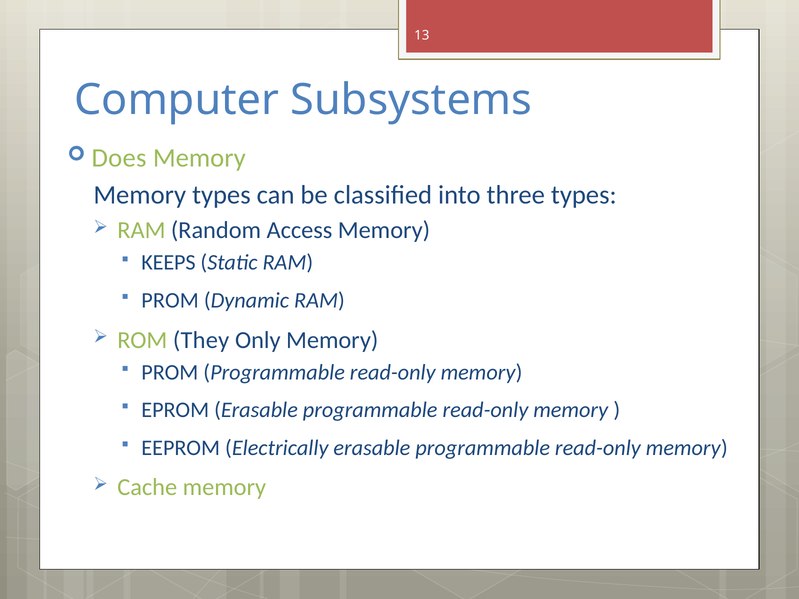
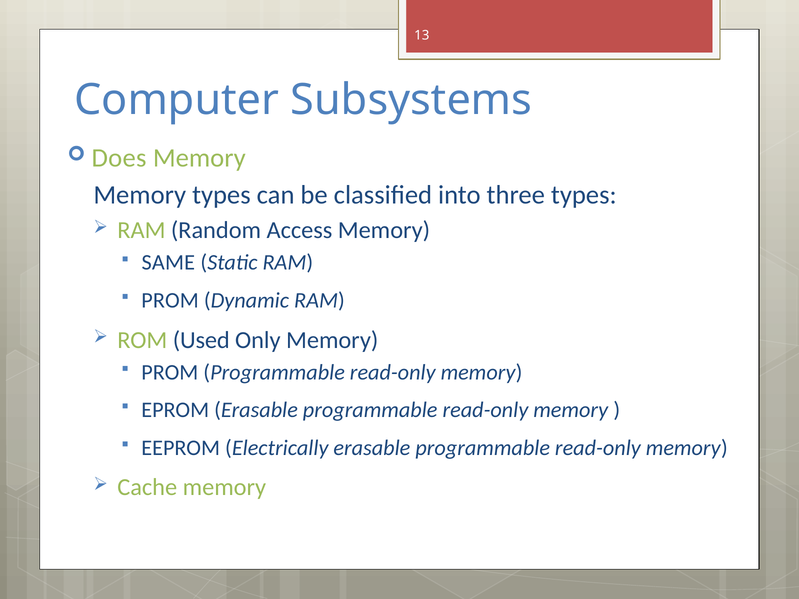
KEEPS: KEEPS -> SAME
They: They -> Used
